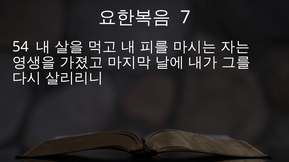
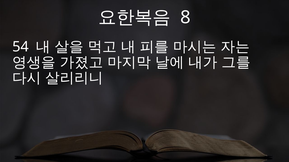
7: 7 -> 8
